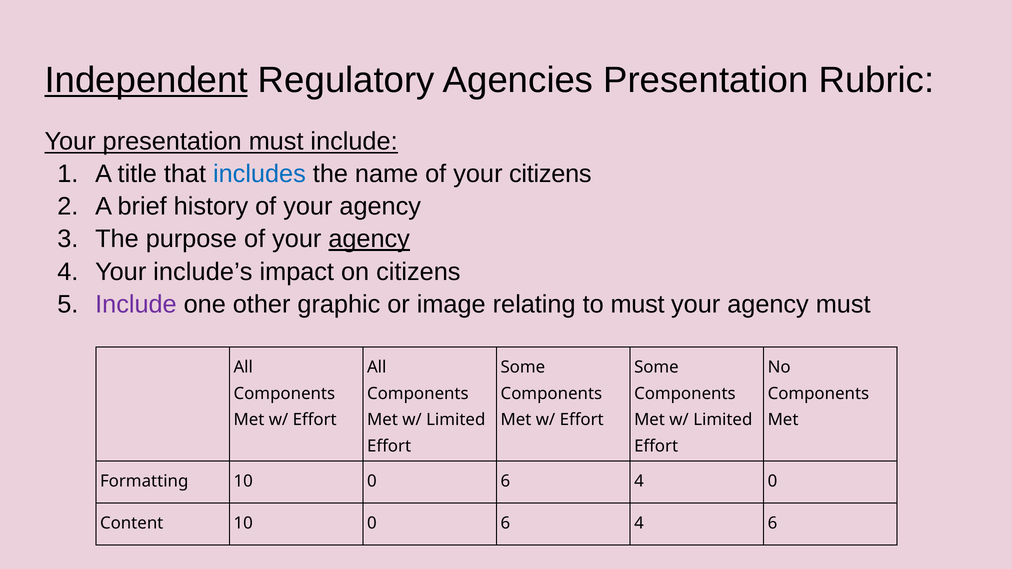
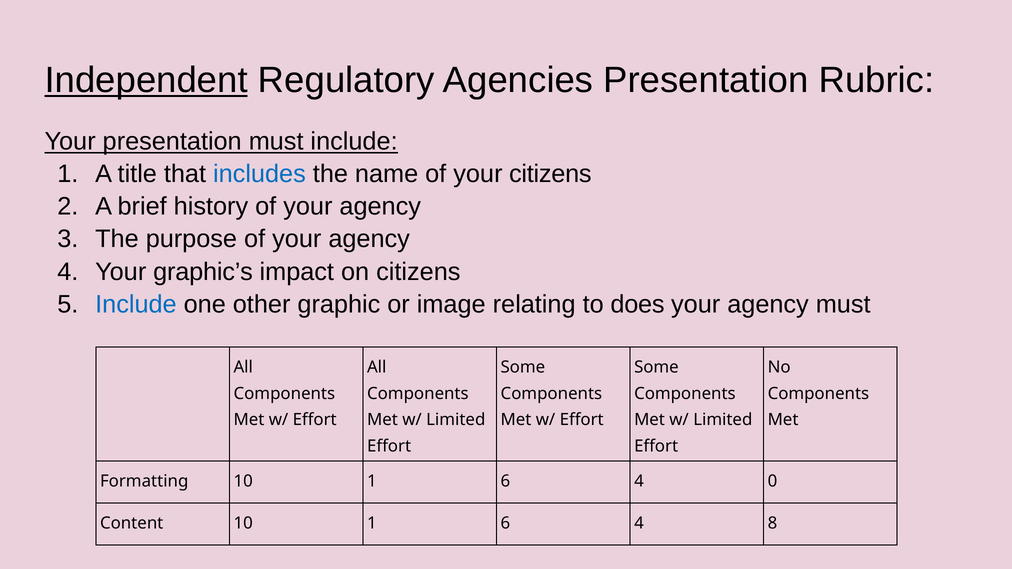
agency at (369, 239) underline: present -> none
include’s: include’s -> graphic’s
Include at (136, 304) colour: purple -> blue
to must: must -> does
Formatting 10 0: 0 -> 1
Content 10 0: 0 -> 1
4 6: 6 -> 8
